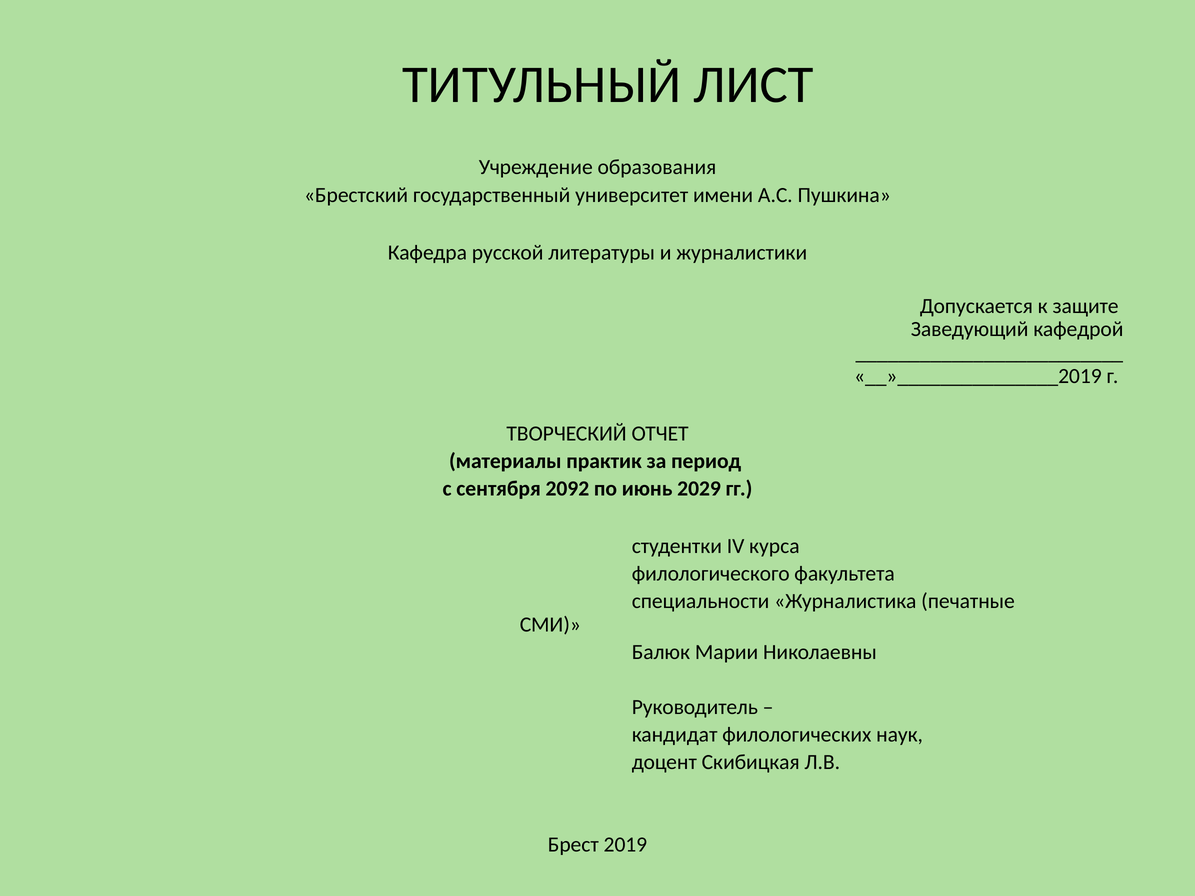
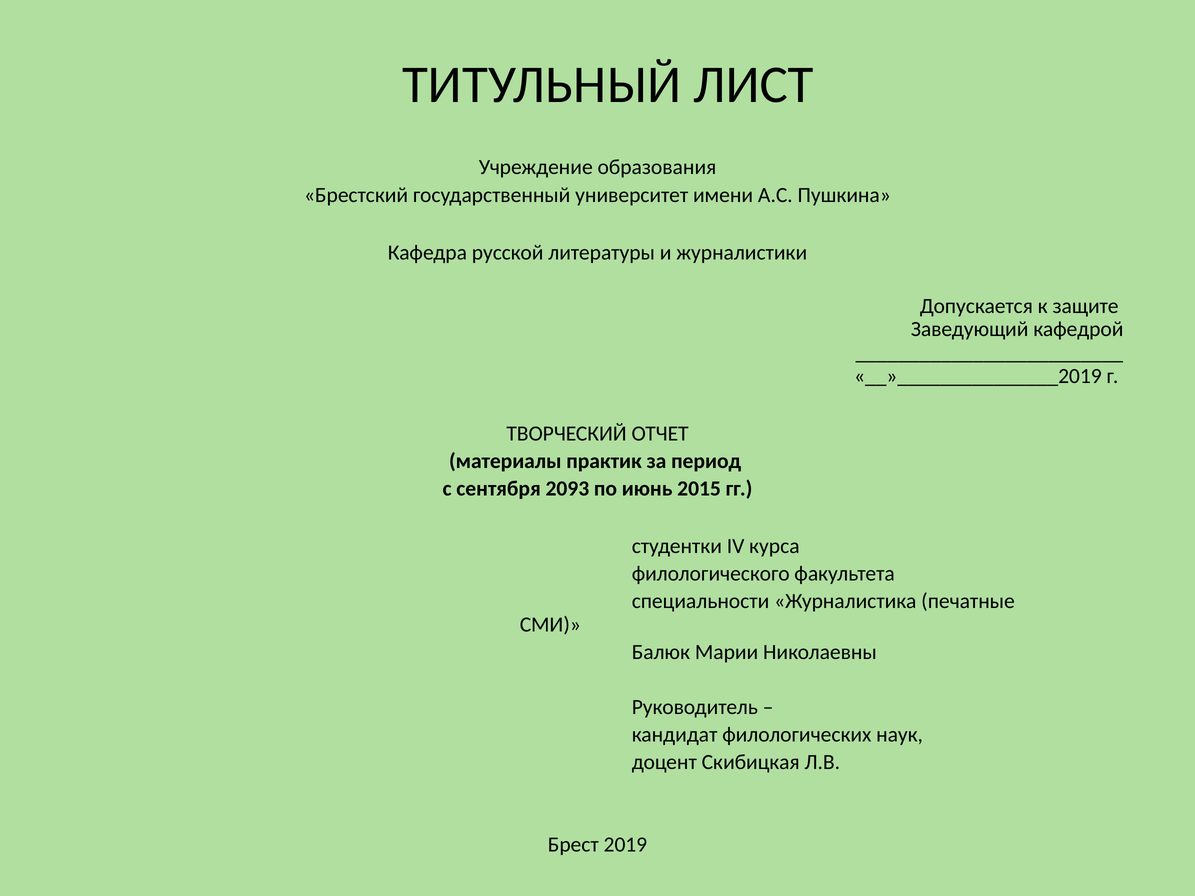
2092: 2092 -> 2093
2029: 2029 -> 2015
